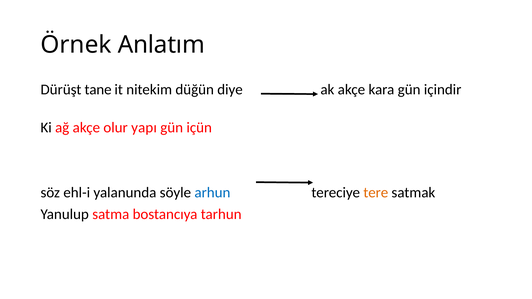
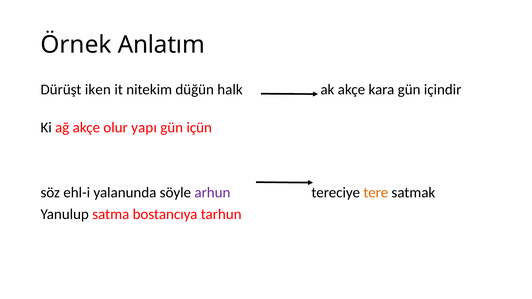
tane: tane -> iken
diye: diye -> halk
arhun colour: blue -> purple
